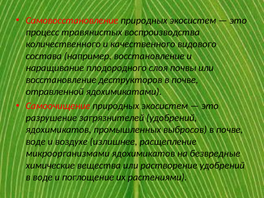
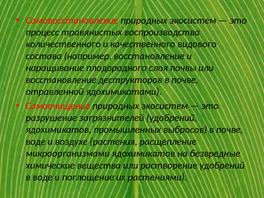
излишнее: излишнее -> растения
